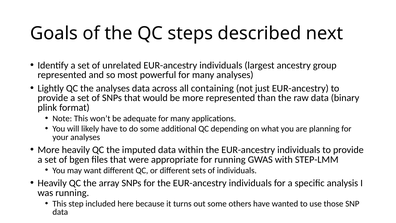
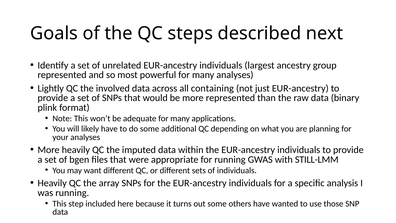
the analyses: analyses -> involved
STEP-LMM: STEP-LMM -> STILL-LMM
